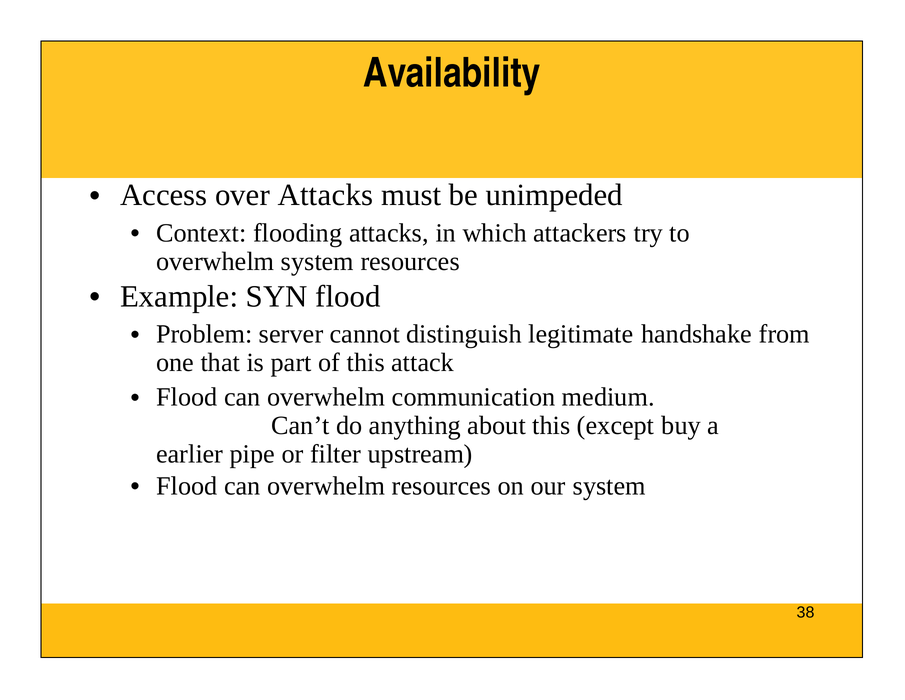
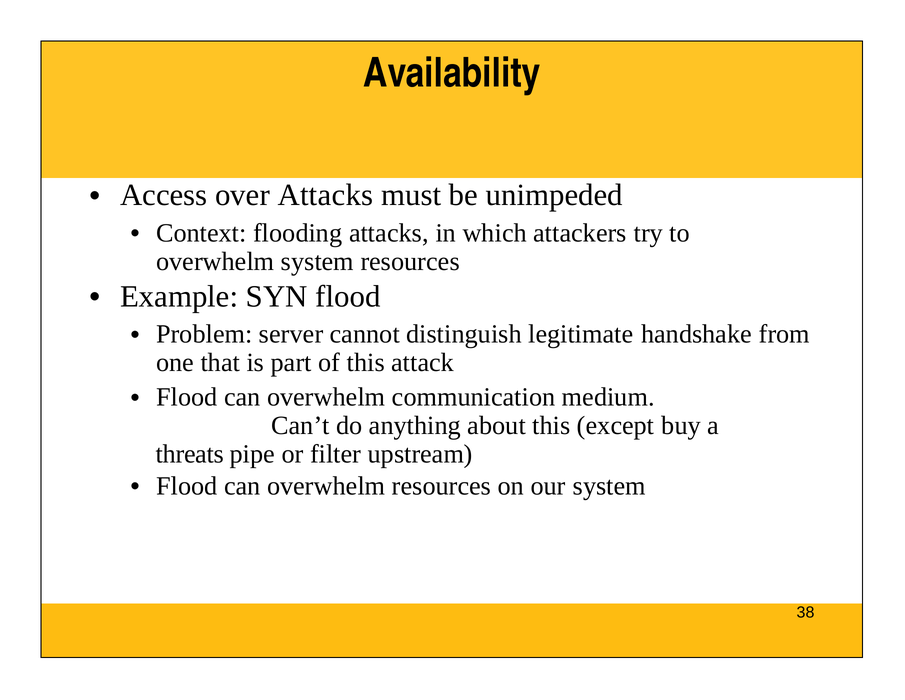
earlier: earlier -> threats
